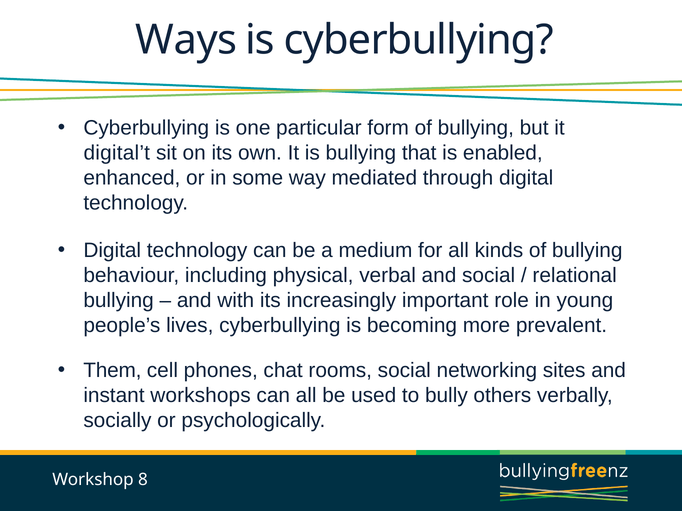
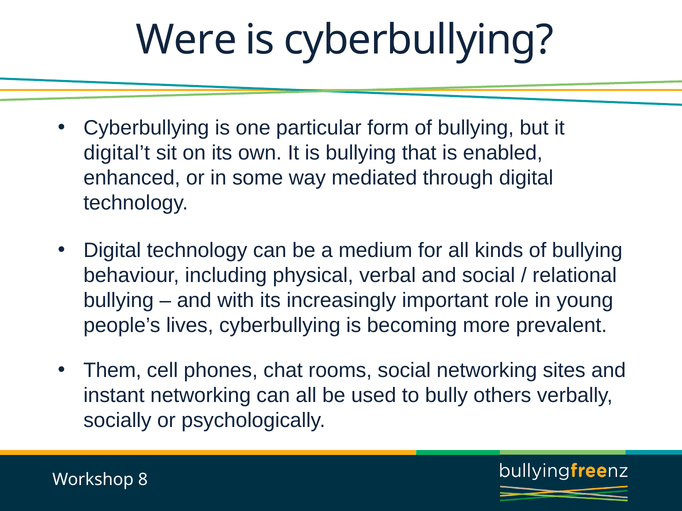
Ways: Ways -> Were
instant workshops: workshops -> networking
